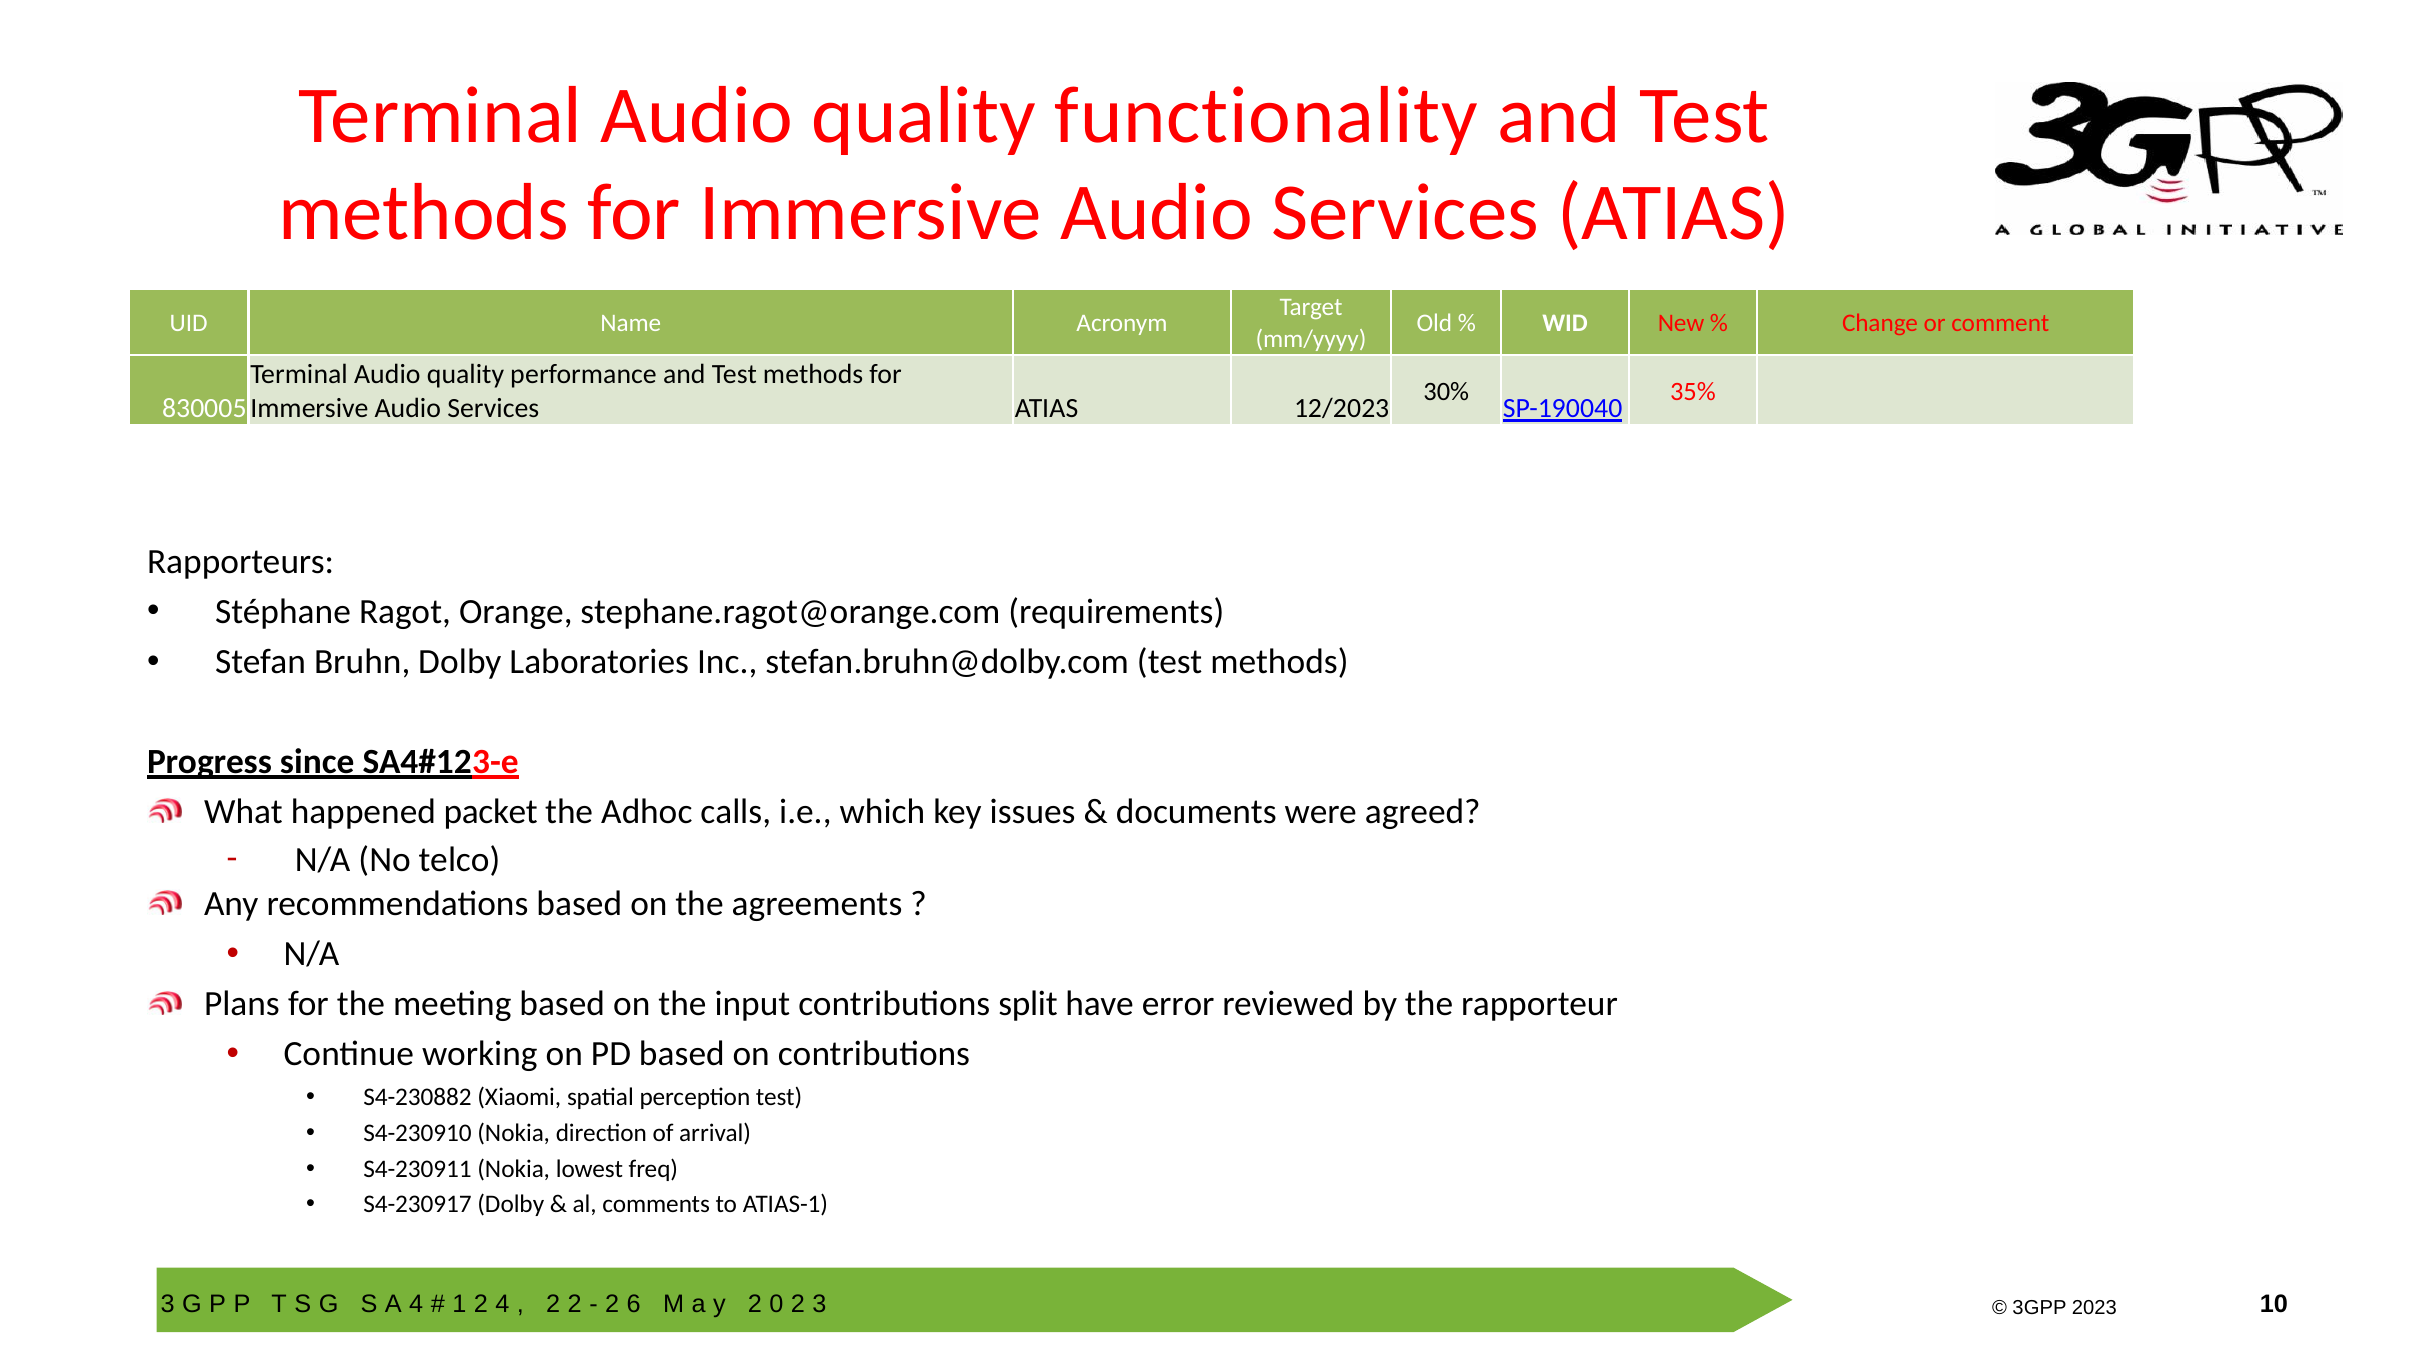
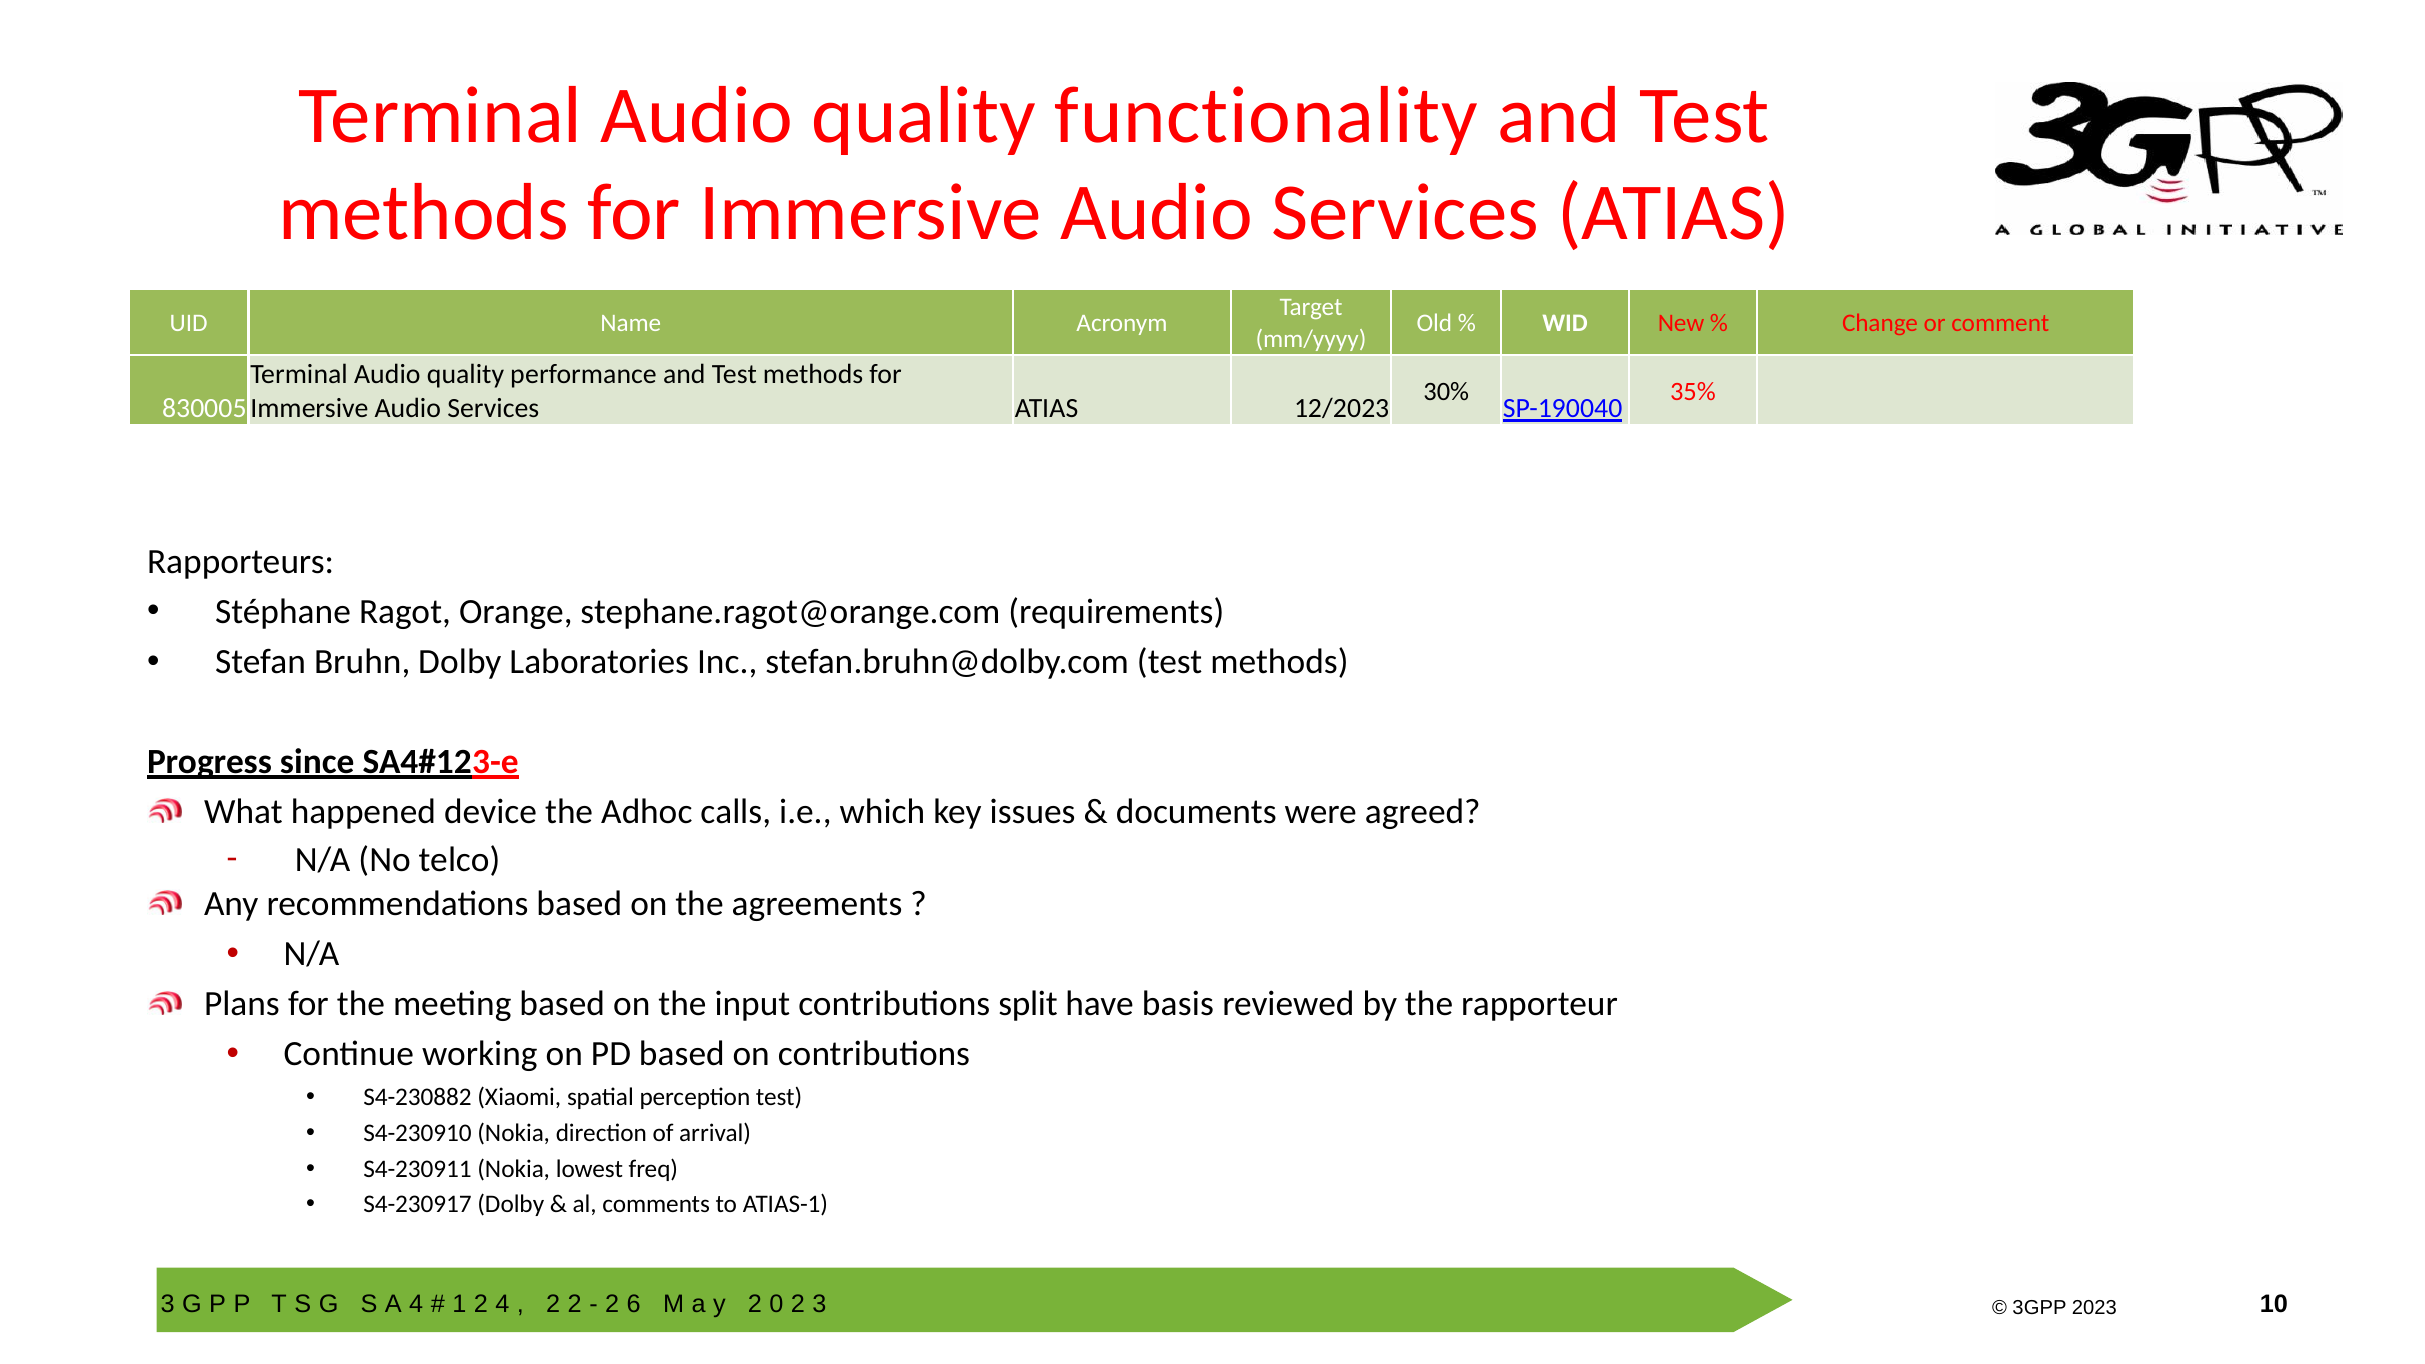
packet: packet -> device
error: error -> basis
